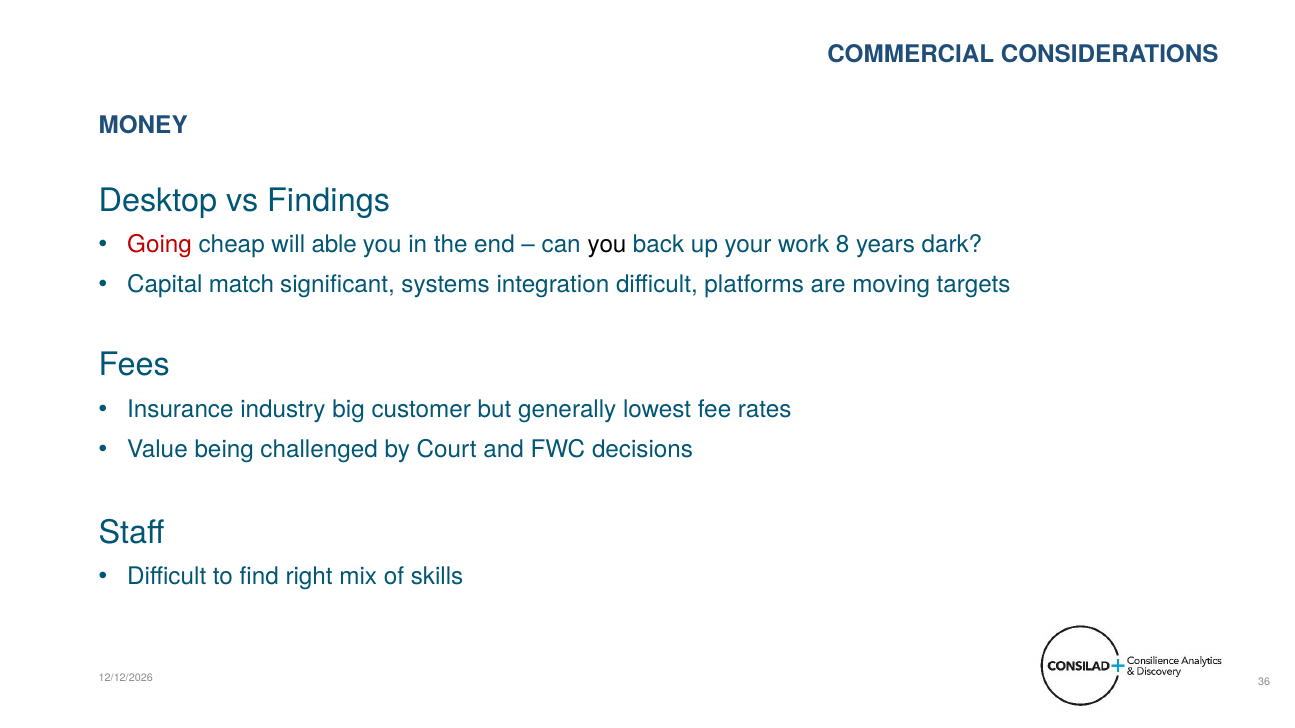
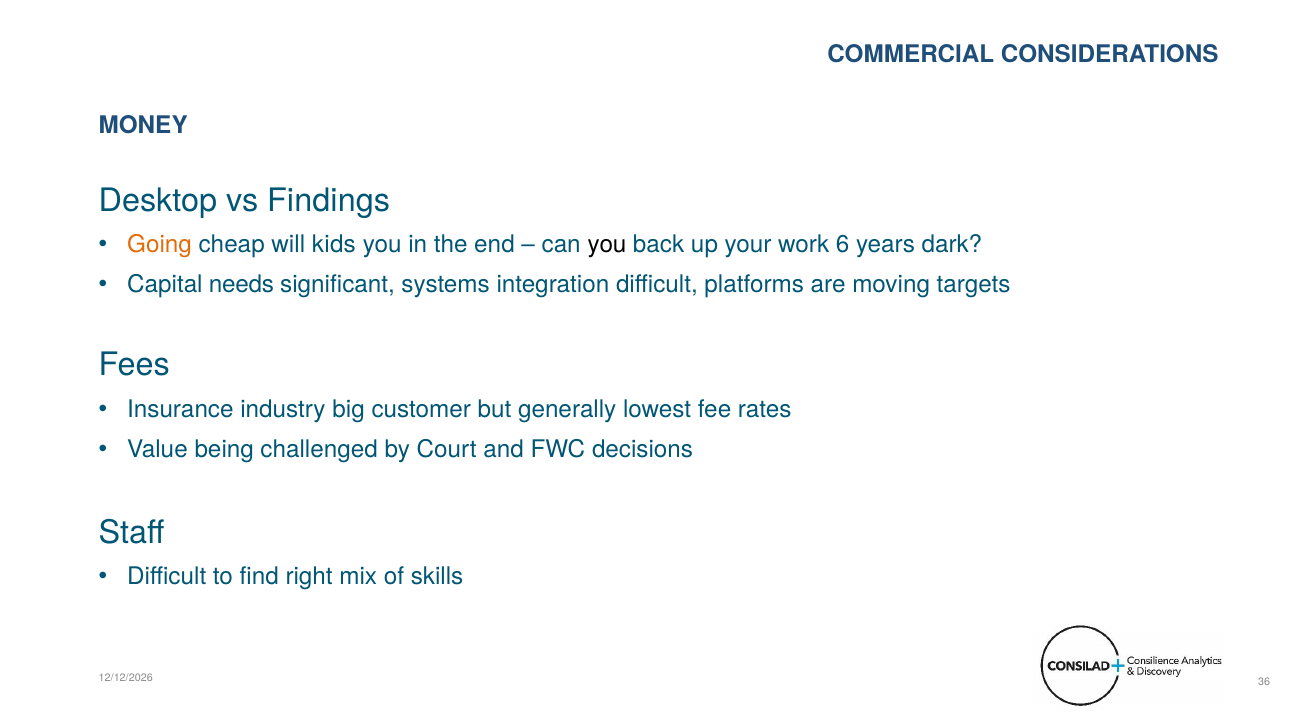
Going colour: red -> orange
able: able -> kids
8: 8 -> 6
match: match -> needs
